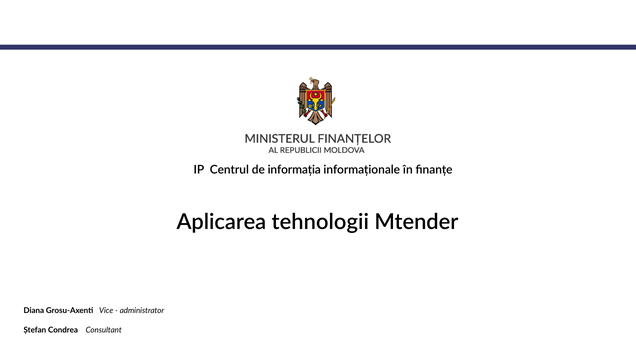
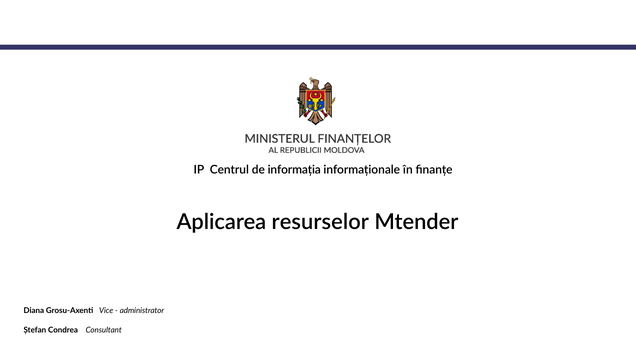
tehnologii: tehnologii -> resurselor
